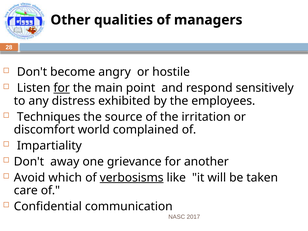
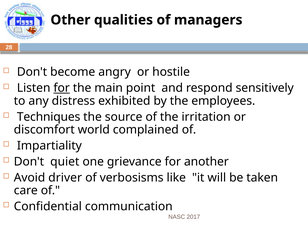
away: away -> quiet
which: which -> driver
verbosisms underline: present -> none
